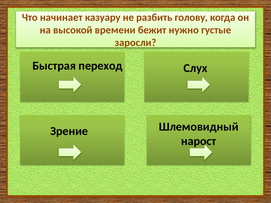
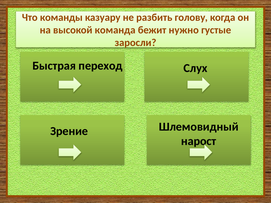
начинает: начинает -> команды
времени: времени -> команда
